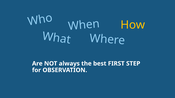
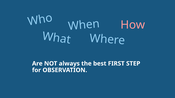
How colour: yellow -> pink
